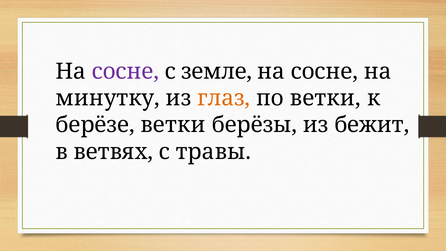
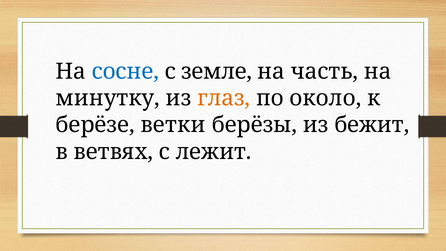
сосне at (125, 71) colour: purple -> blue
сосне at (324, 71): сосне -> часть
по ветки: ветки -> около
травы: травы -> лежит
